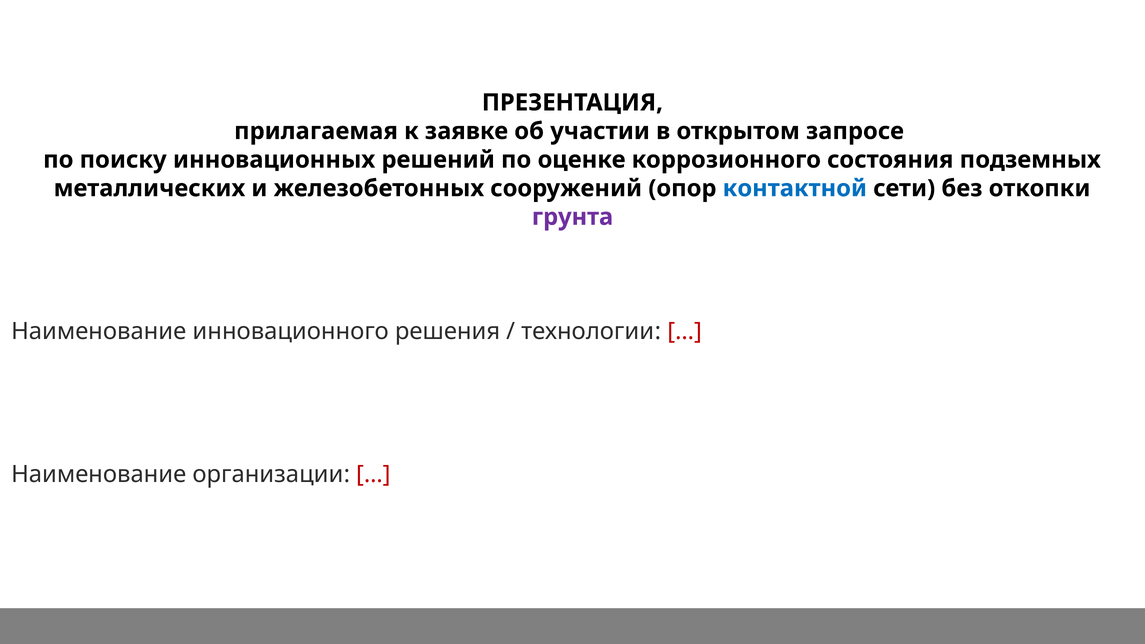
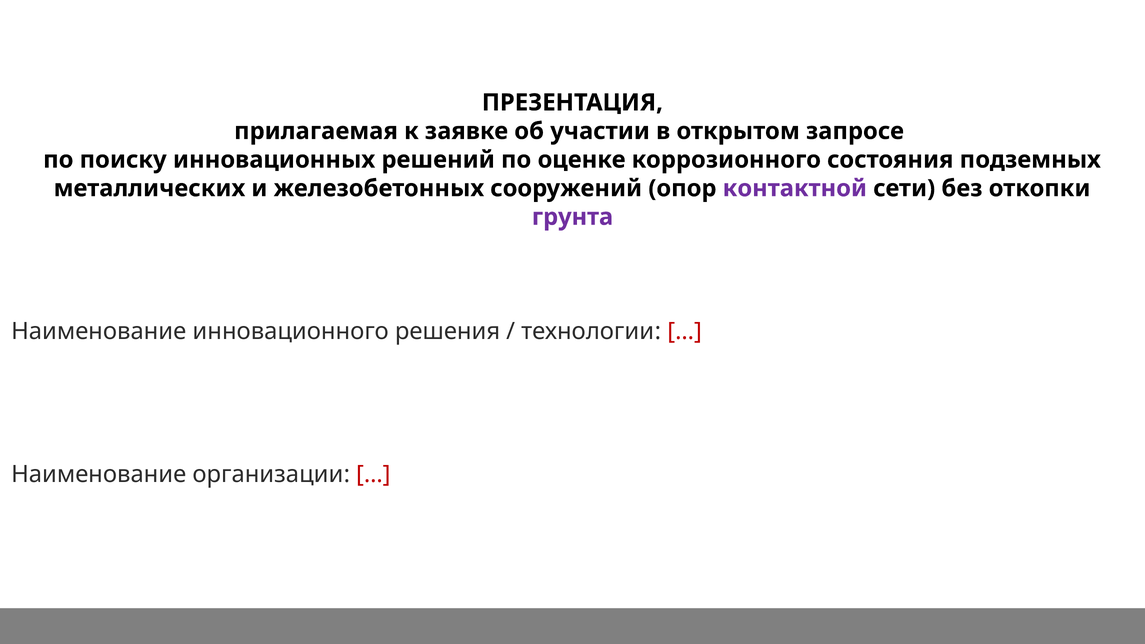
контактной colour: blue -> purple
